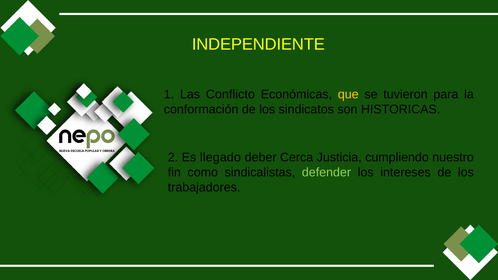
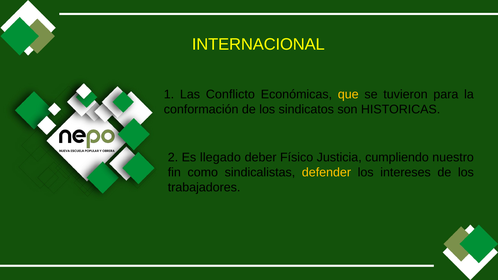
INDEPENDIENTE: INDEPENDIENTE -> INTERNACIONAL
Cerca: Cerca -> Físico
defender colour: light green -> yellow
